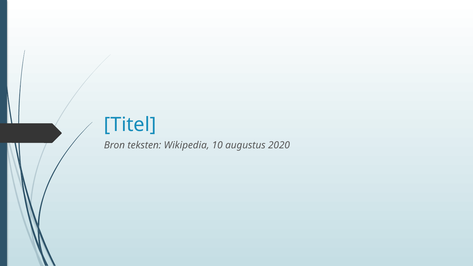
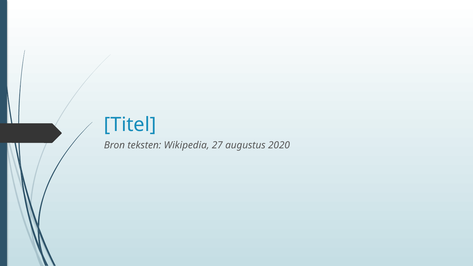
10: 10 -> 27
